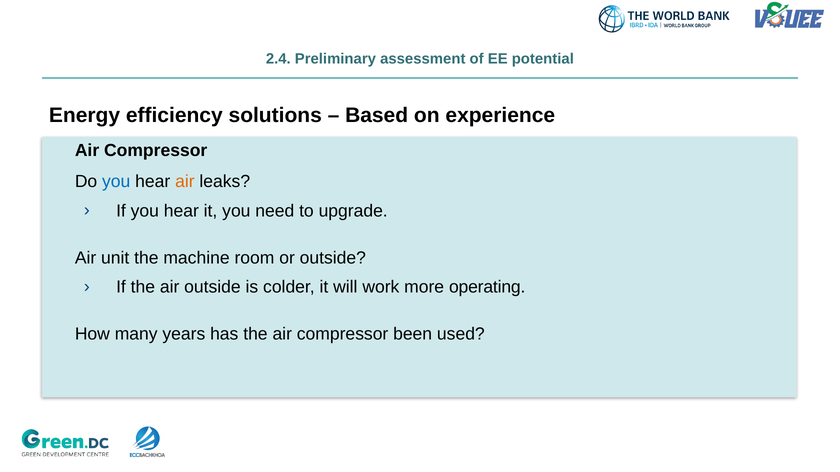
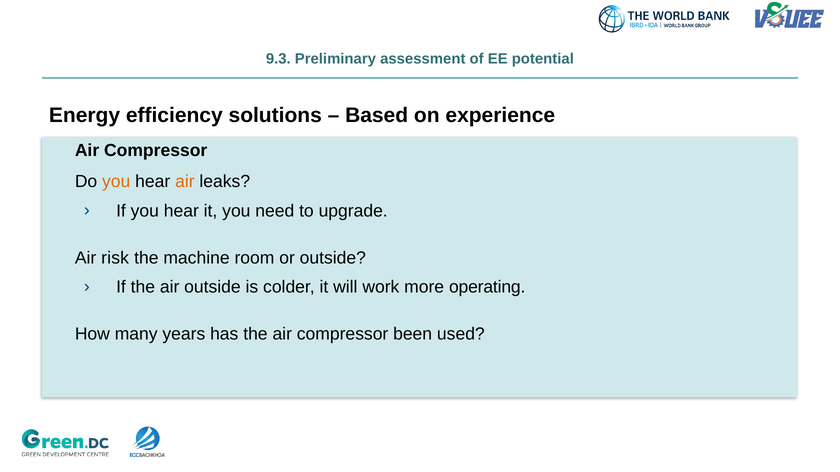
2.4: 2.4 -> 9.3
you at (116, 182) colour: blue -> orange
unit: unit -> risk
